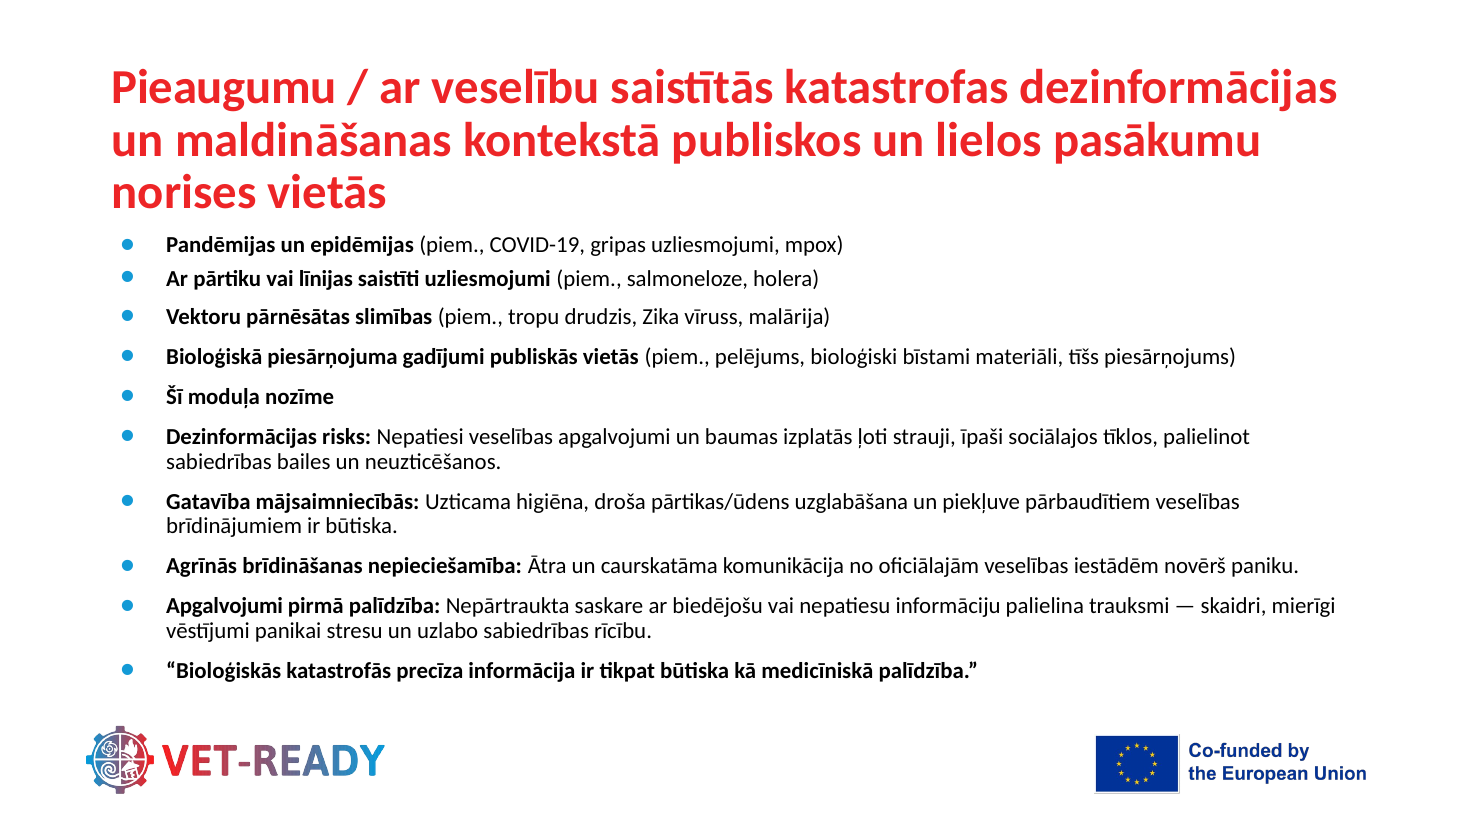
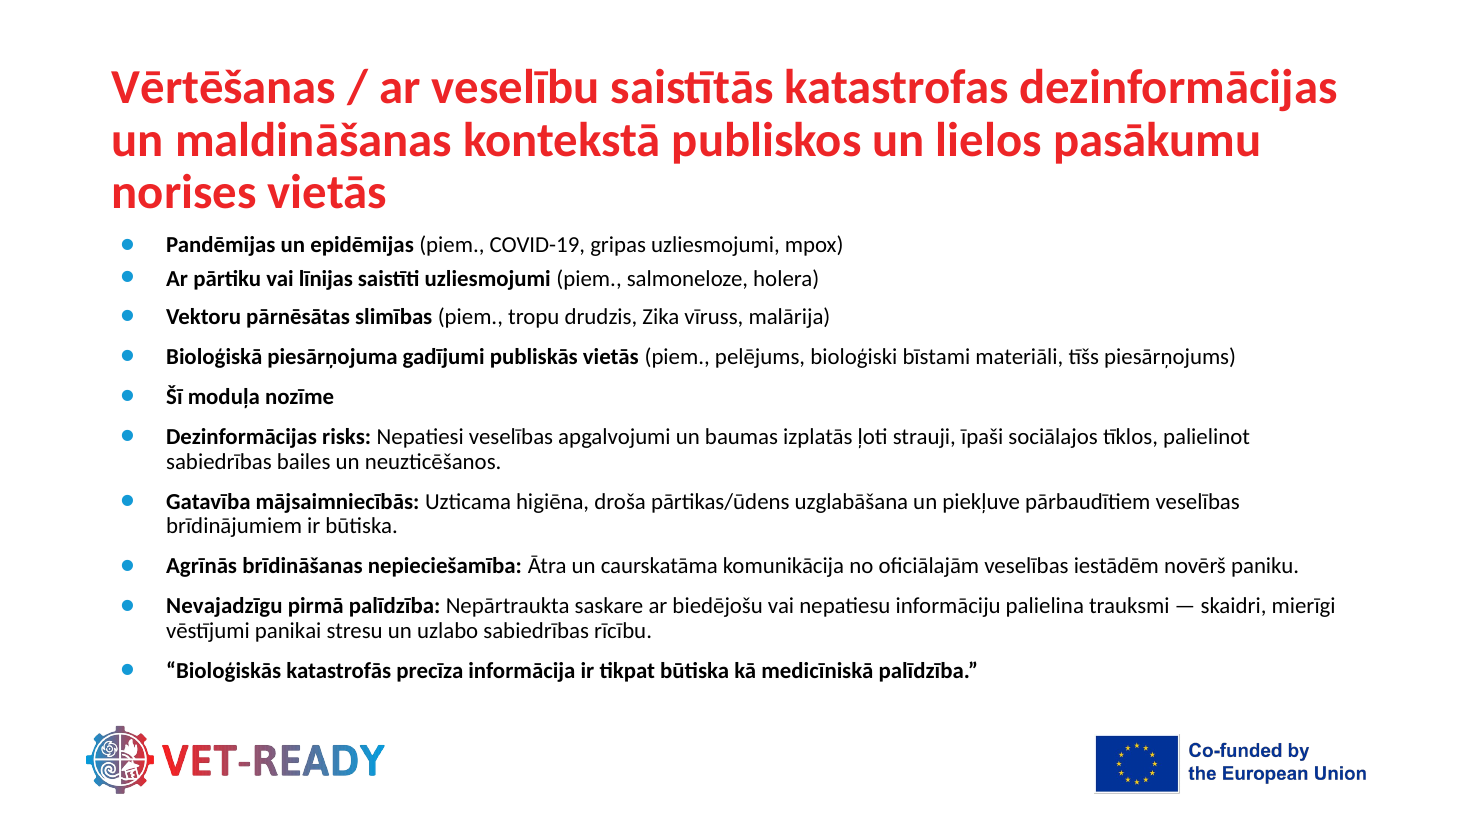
Pieaugumu: Pieaugumu -> Vērtēšanas
Apgalvojumi at (225, 606): Apgalvojumi -> Nevajadzīgu
